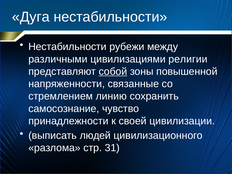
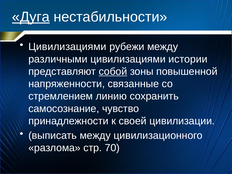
Дуга underline: none -> present
Нестабильности at (67, 47): Нестабильности -> Цивилизациями
религии: религии -> истории
выписать людей: людей -> между
31: 31 -> 70
